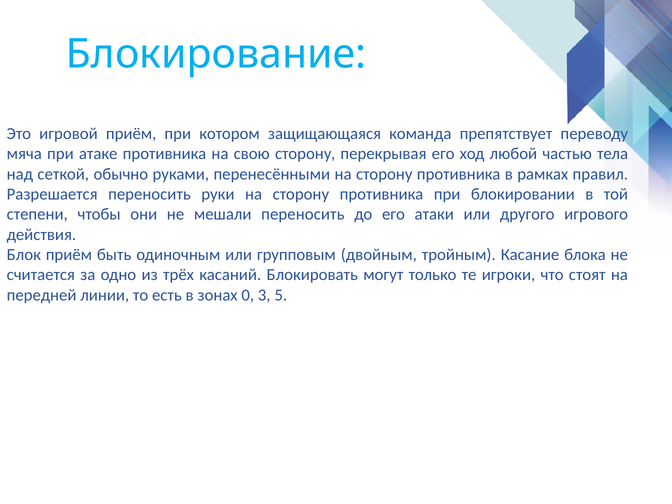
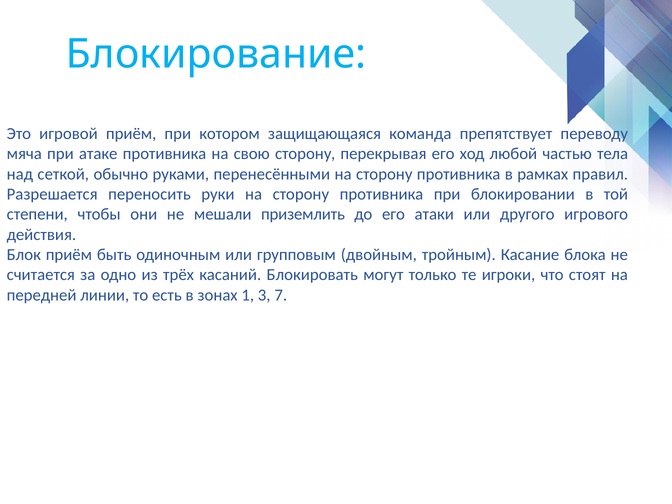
мешали переносить: переносить -> приземлить
0: 0 -> 1
5: 5 -> 7
